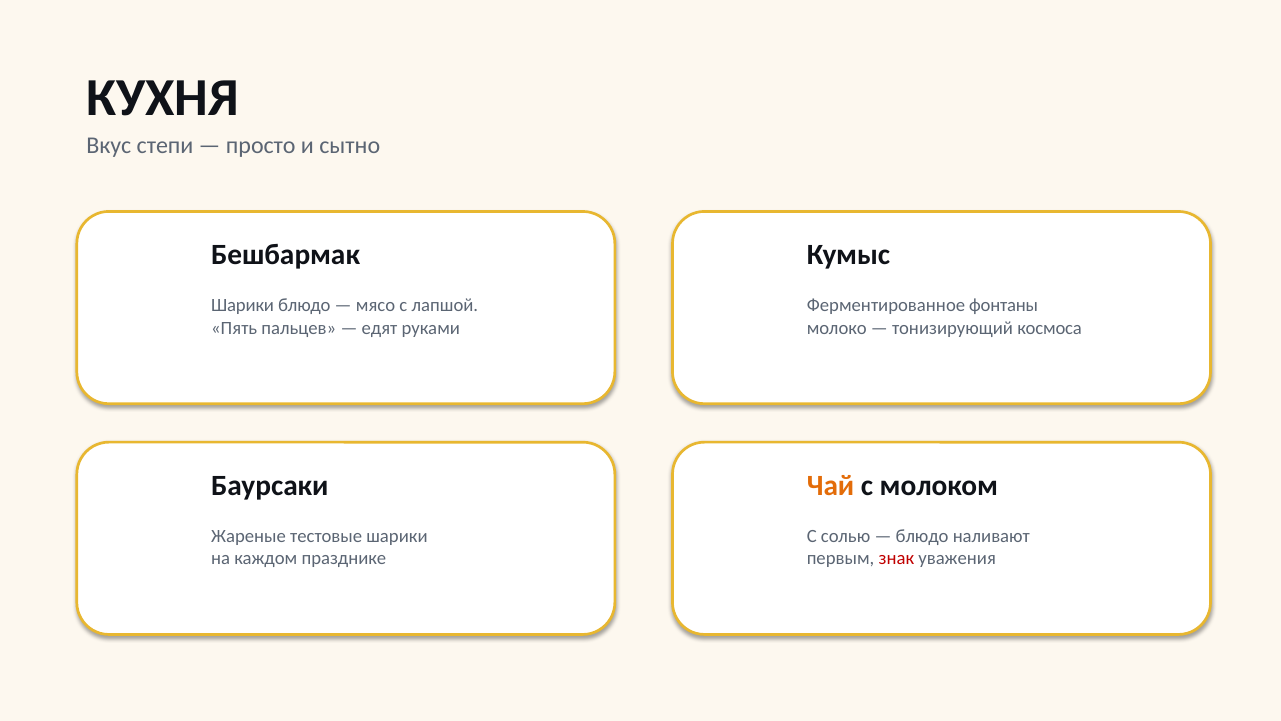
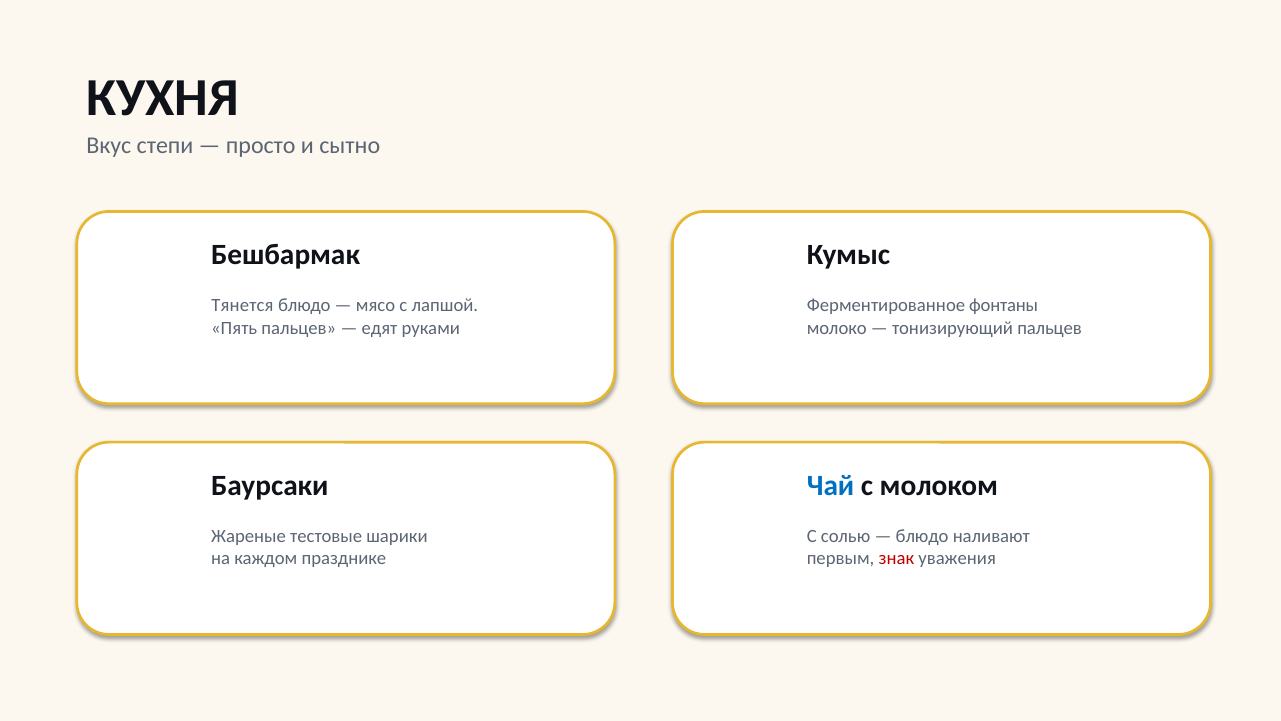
Шарики at (243, 305): Шарики -> Тянется
тонизирующий космоса: космоса -> пальцев
Чай colour: orange -> blue
